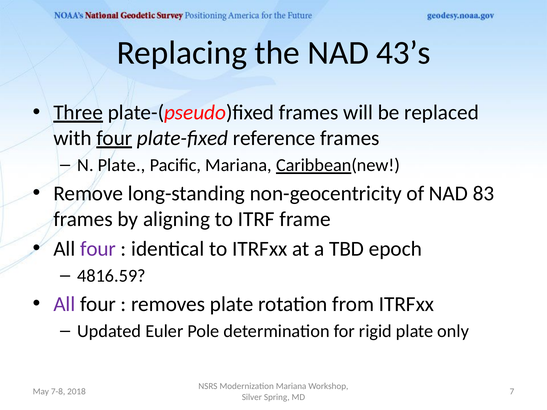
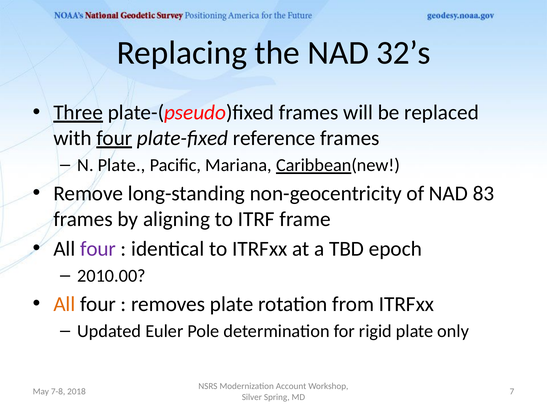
43’s: 43’s -> 32’s
4816.59: 4816.59 -> 2010.00
All at (64, 304) colour: purple -> orange
Modernization Mariana: Mariana -> Account
